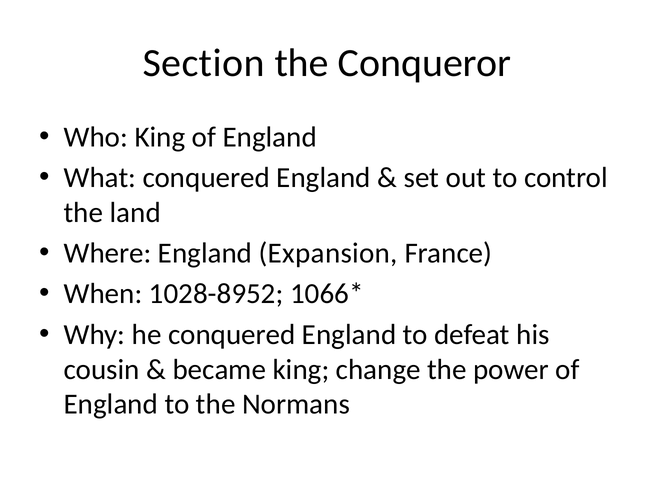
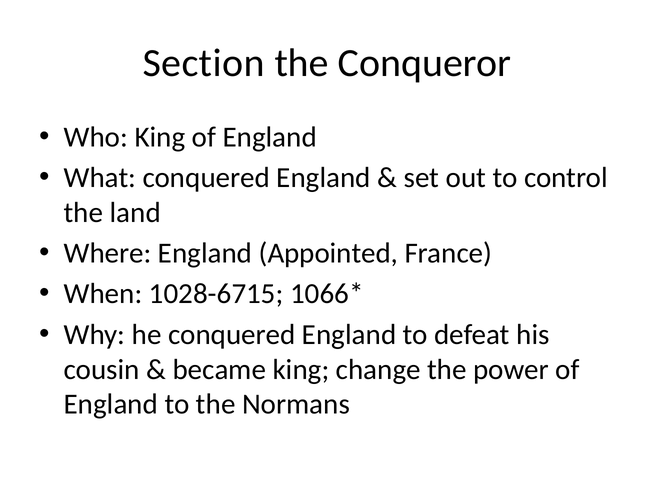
Expansion: Expansion -> Appointed
1028-8952: 1028-8952 -> 1028-6715
